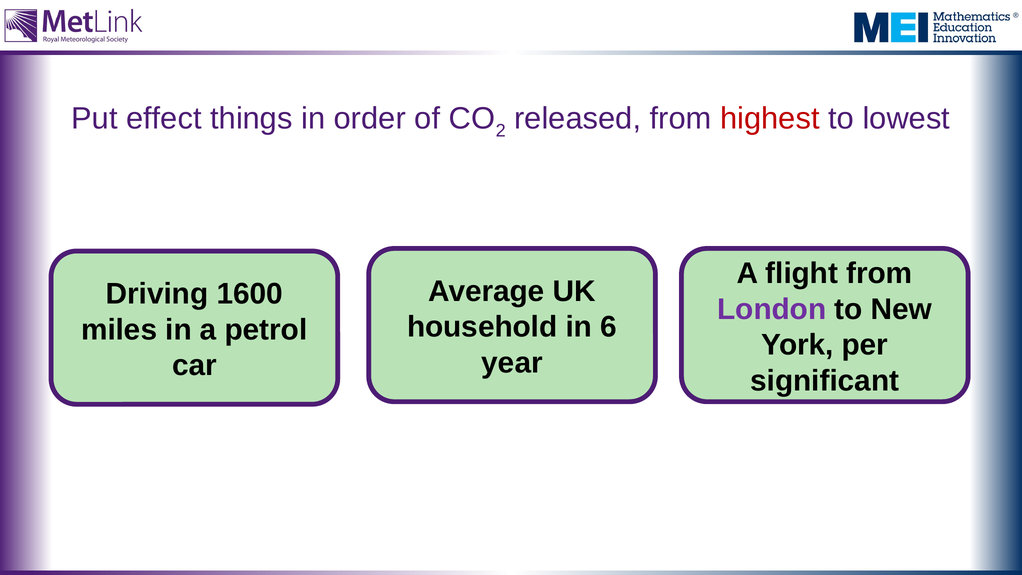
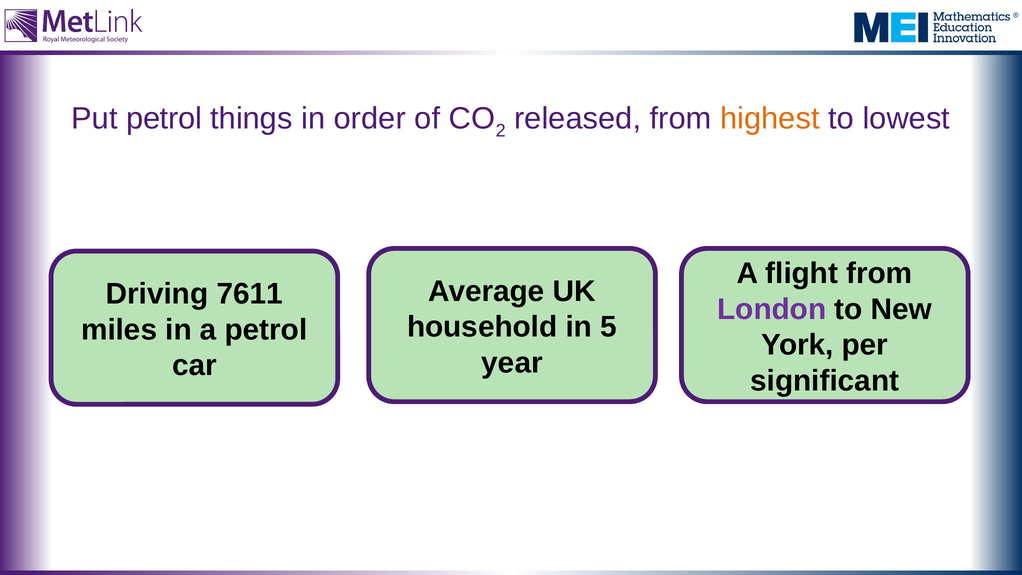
Put effect: effect -> petrol
highest colour: red -> orange
1600: 1600 -> 7611
6: 6 -> 5
